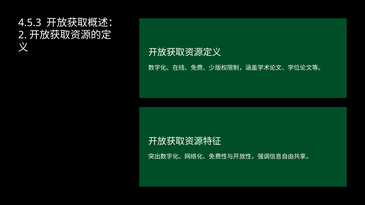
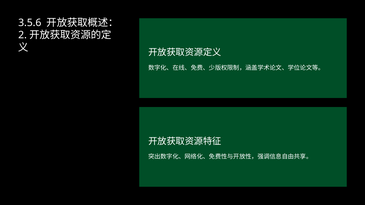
4.5.3: 4.5.3 -> 3.5.6
